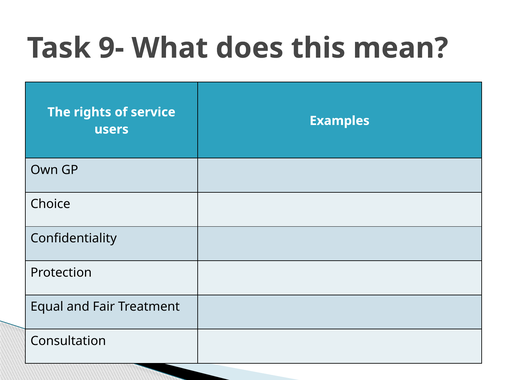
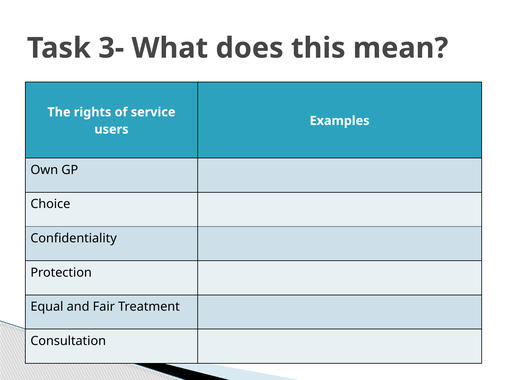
9-: 9- -> 3-
